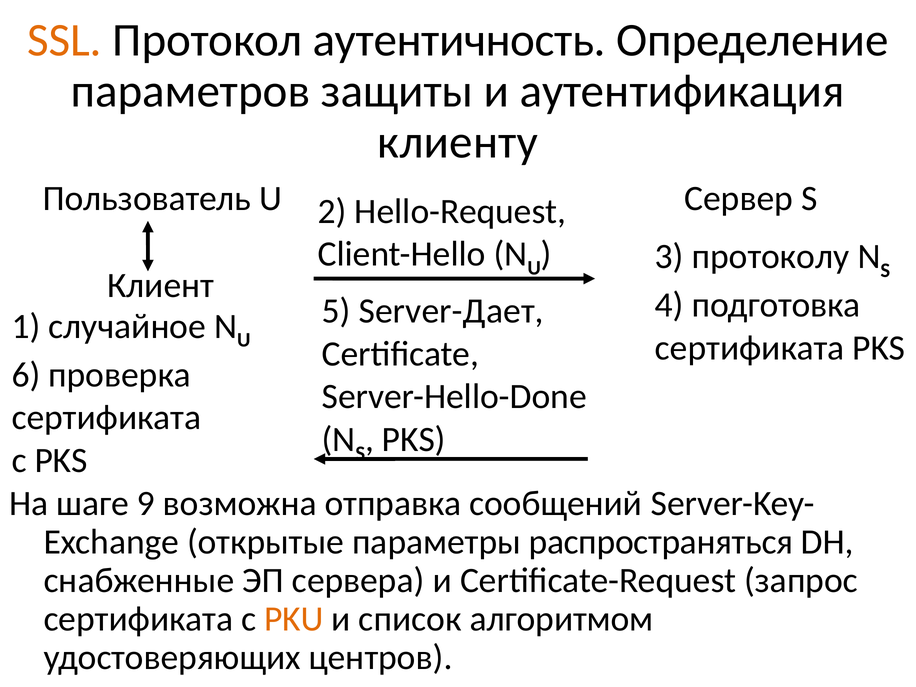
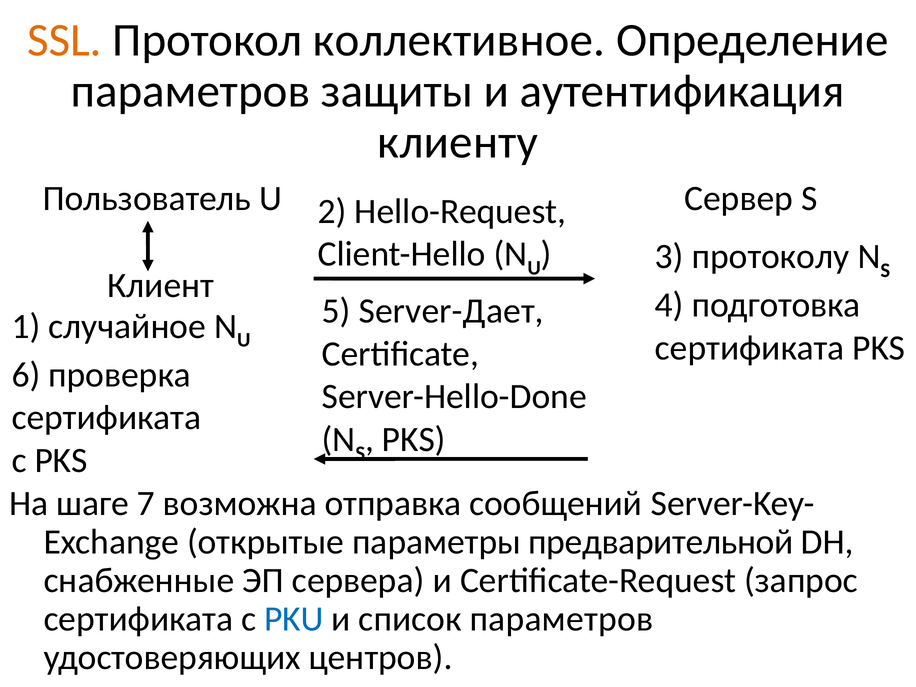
аутентичность: аутентичность -> коллективное
9: 9 -> 7
распространяться: распространяться -> предварительной
PKU colour: orange -> blue
список алгоритмом: алгоритмом -> параметров
